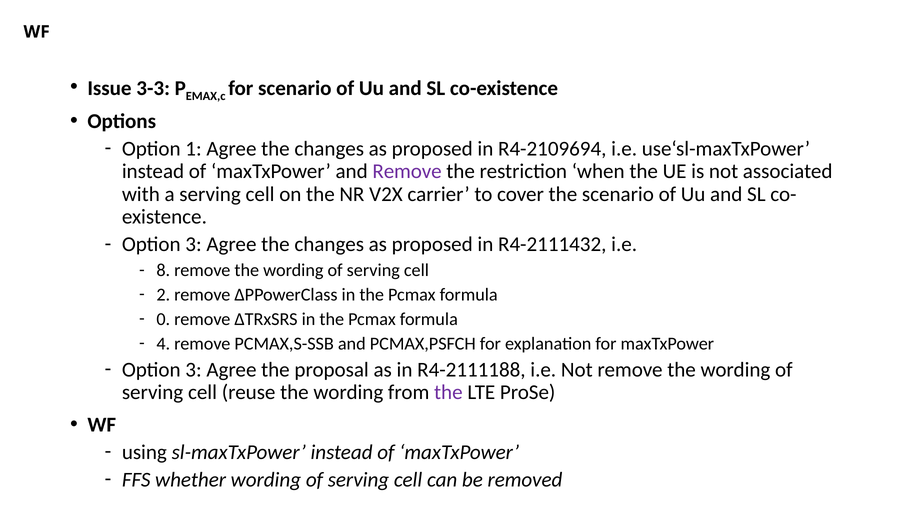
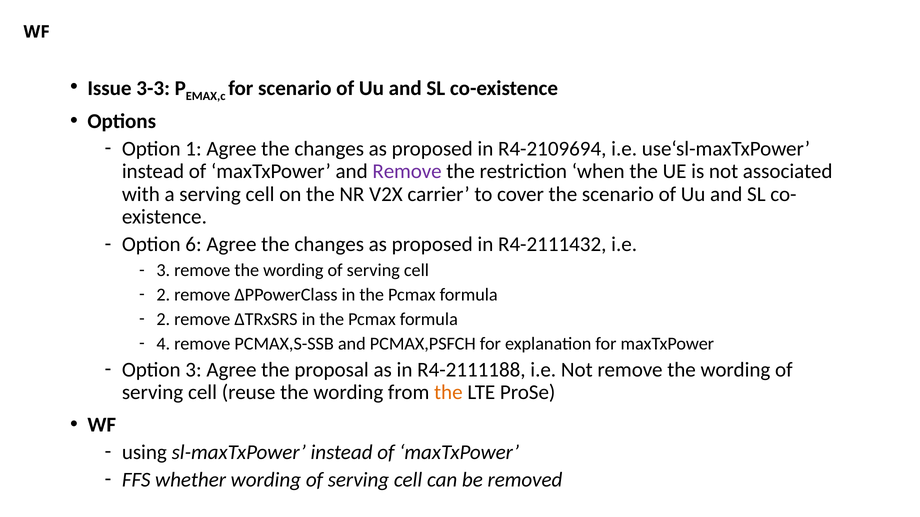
3 at (193, 245): 3 -> 6
8 at (163, 271): 8 -> 3
0 at (163, 320): 0 -> 2
the at (448, 393) colour: purple -> orange
